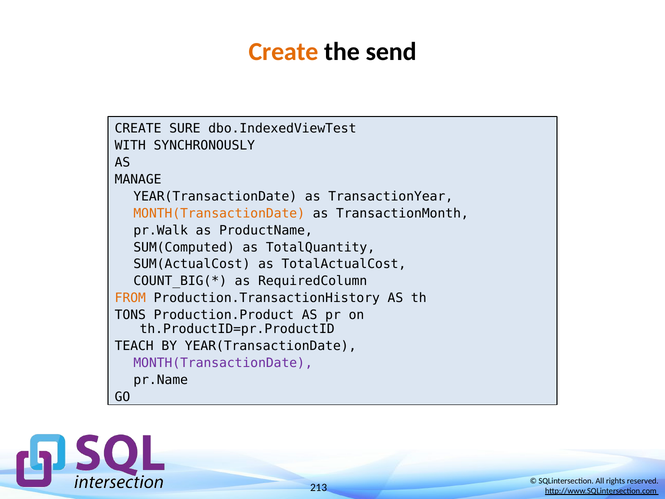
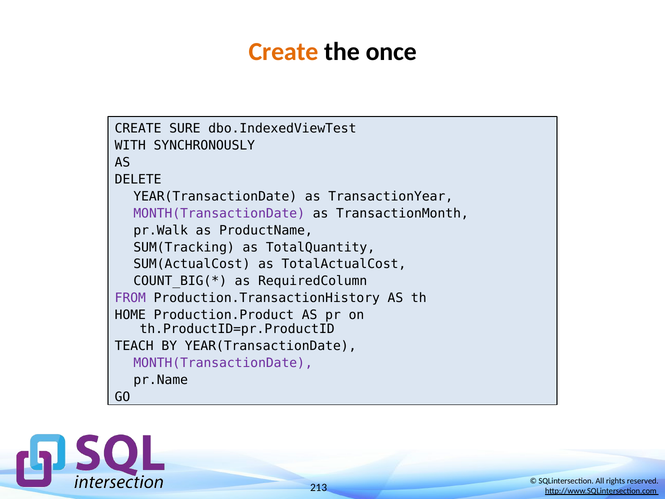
send: send -> once
MANAGE: MANAGE -> DELETE
MONTH(TransactionDate at (219, 213) colour: orange -> purple
SUM(Computed: SUM(Computed -> SUM(Tracking
FROM colour: orange -> purple
TONS: TONS -> HOME
